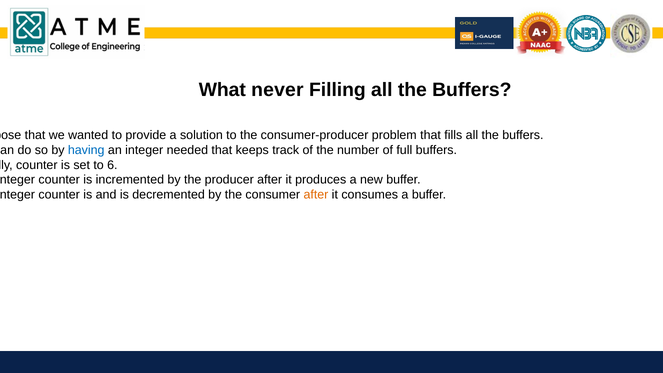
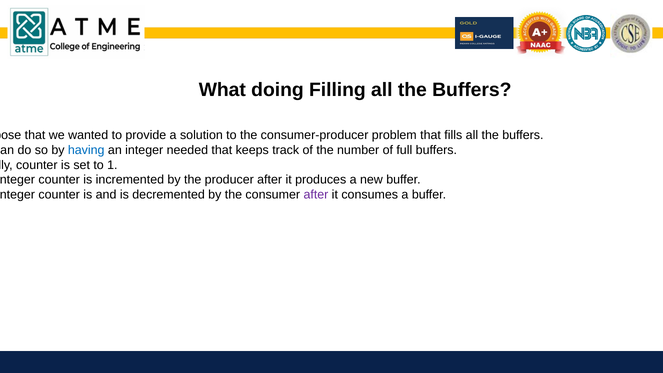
never: never -> doing
6: 6 -> 1
after at (316, 195) colour: orange -> purple
